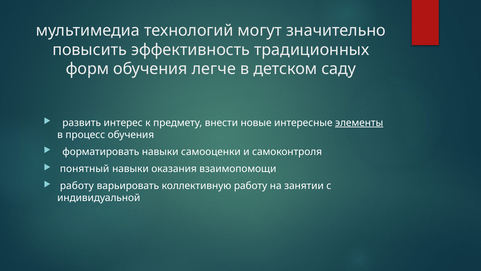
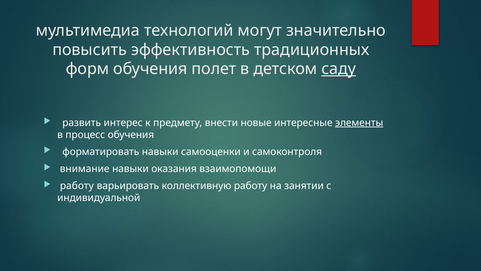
легче: легче -> полет
саду underline: none -> present
понятный: понятный -> внимание
